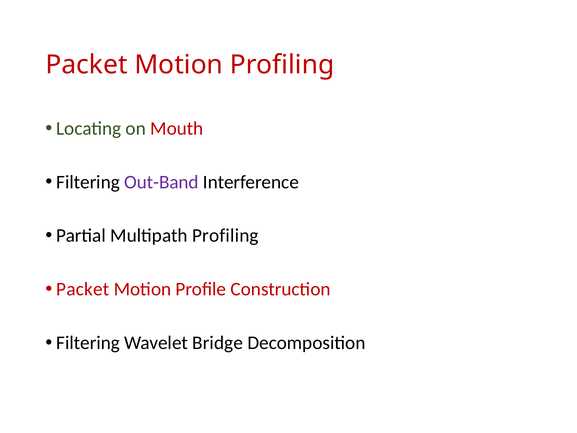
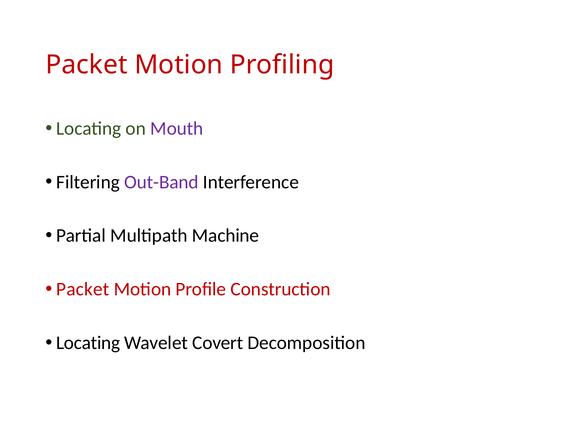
Mouth colour: red -> purple
Multipath Profiling: Profiling -> Machine
Filtering at (88, 343): Filtering -> Locating
Bridge: Bridge -> Covert
